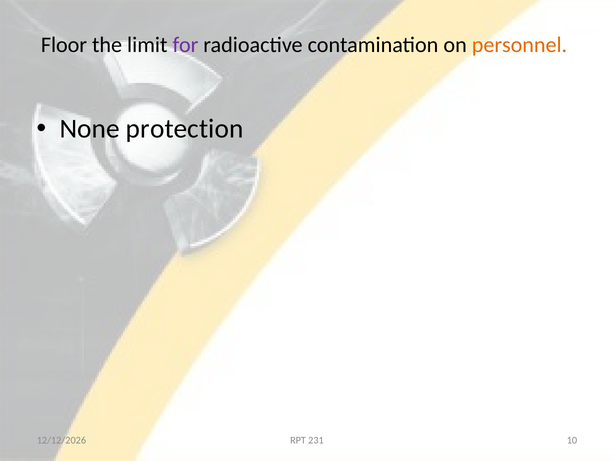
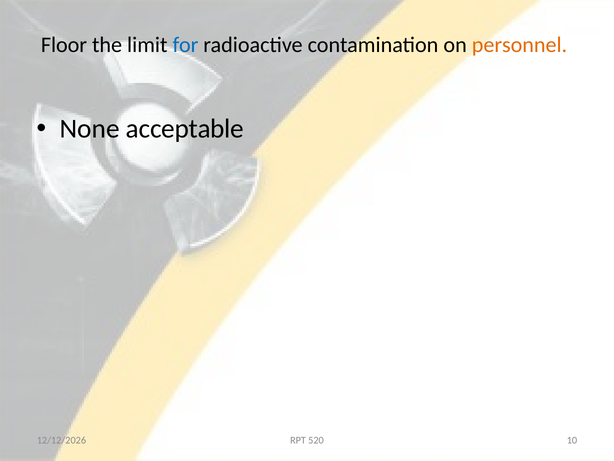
for colour: purple -> blue
protection: protection -> acceptable
231: 231 -> 520
